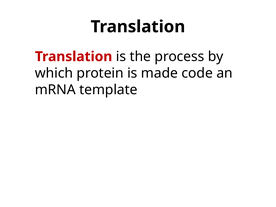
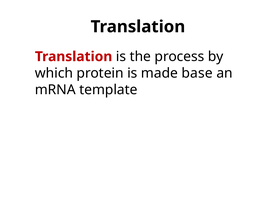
code: code -> base
